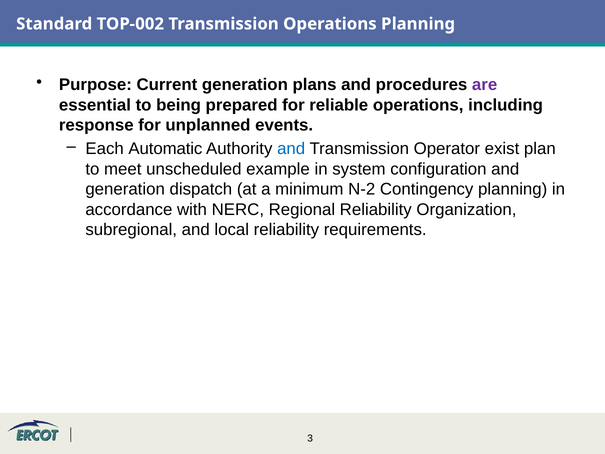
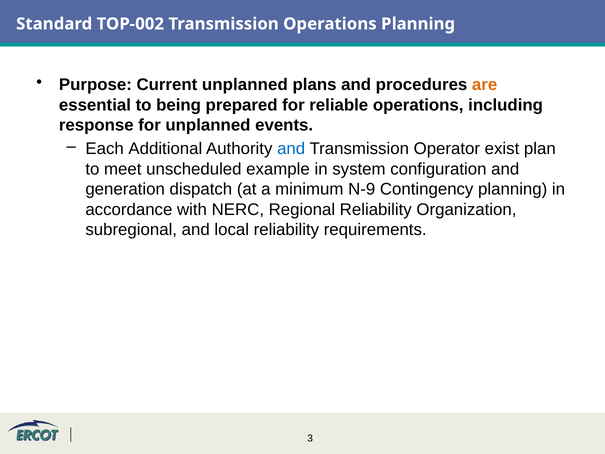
Current generation: generation -> unplanned
are colour: purple -> orange
Automatic: Automatic -> Additional
N-2: N-2 -> N-9
